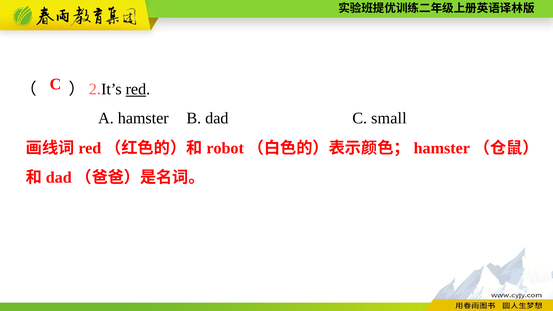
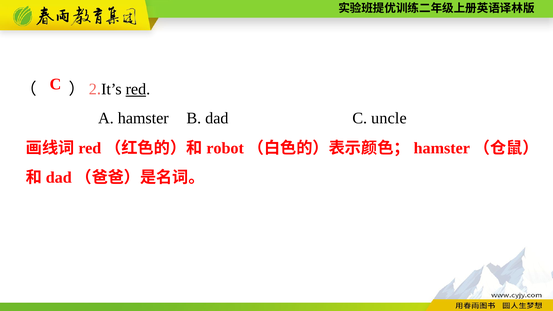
small: small -> uncle
